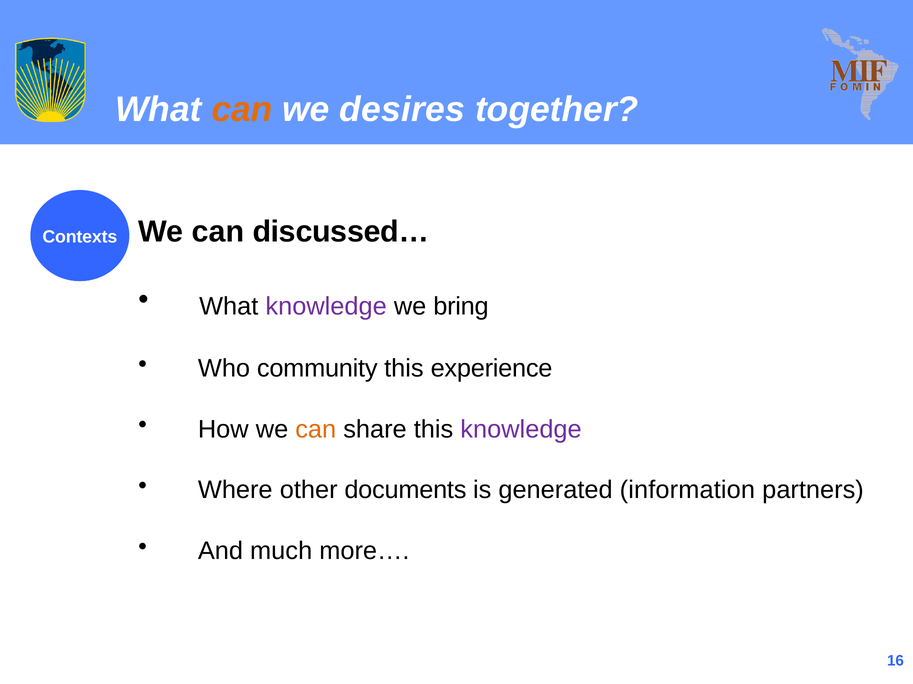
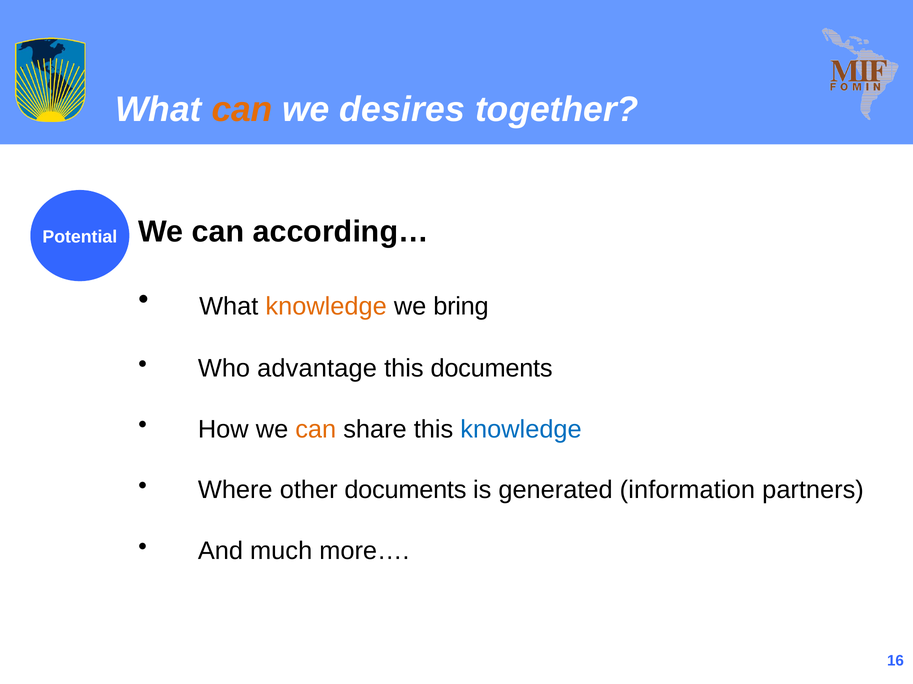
discussed…: discussed… -> according…
Contexts: Contexts -> Potential
knowledge at (326, 307) colour: purple -> orange
community: community -> advantage
this experience: experience -> documents
knowledge at (521, 430) colour: purple -> blue
